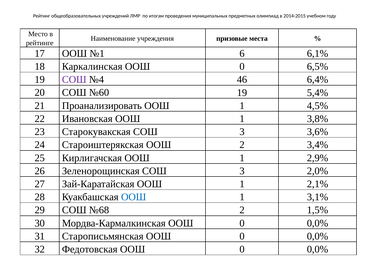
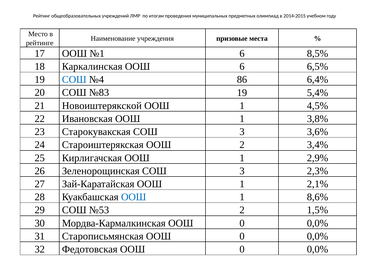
6,1%: 6,1% -> 8,5%
Каркалинская ООШ 0: 0 -> 6
СОШ at (74, 80) colour: purple -> blue
46: 46 -> 86
№60: №60 -> №83
Проанализировать: Проанализировать -> Новоиштерякской
2,0%: 2,0% -> 2,3%
3,1%: 3,1% -> 8,6%
№68: №68 -> №53
